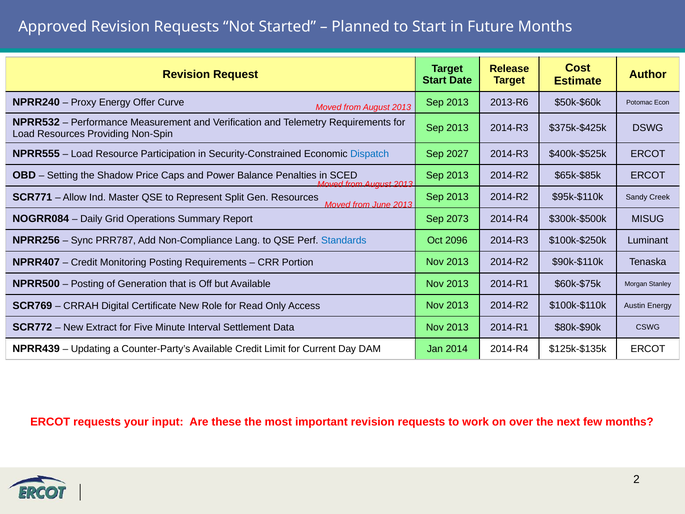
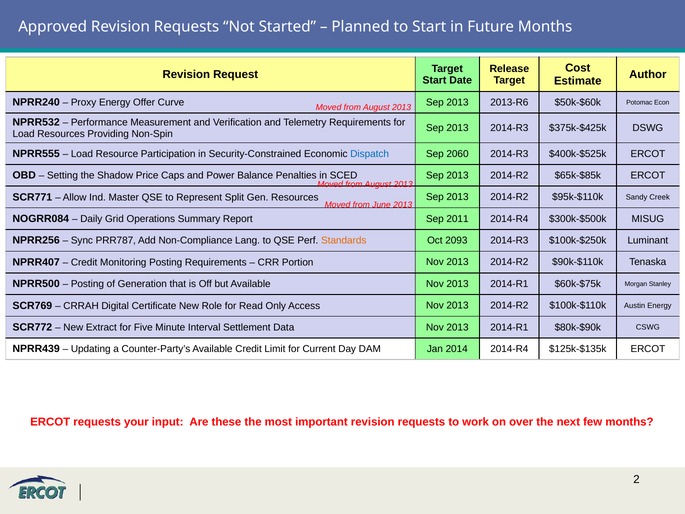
2027: 2027 -> 2060
2073: 2073 -> 2011
Standards colour: blue -> orange
2096: 2096 -> 2093
